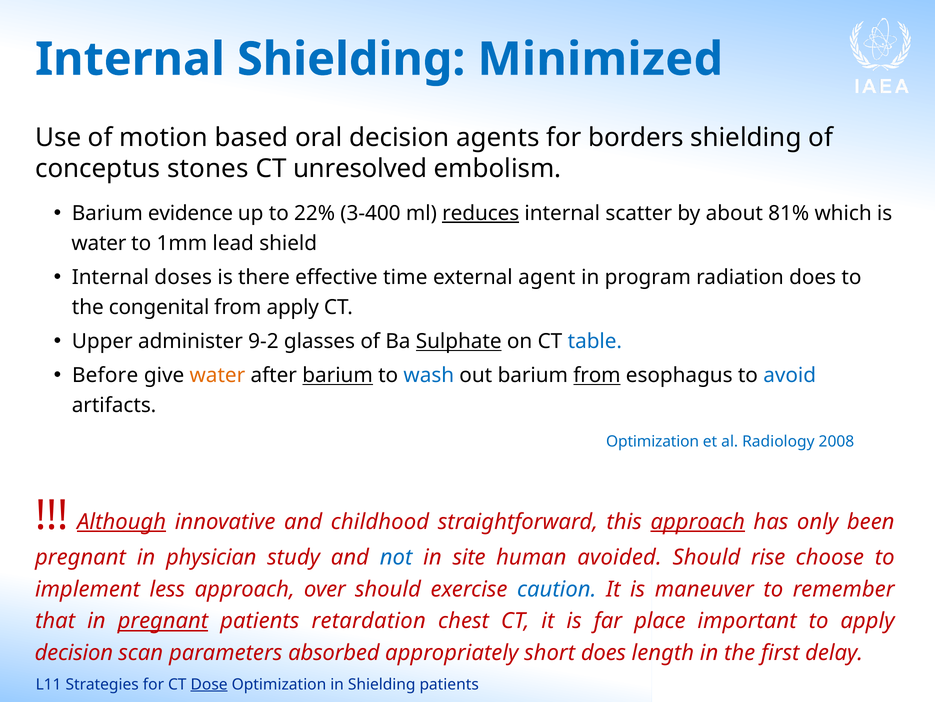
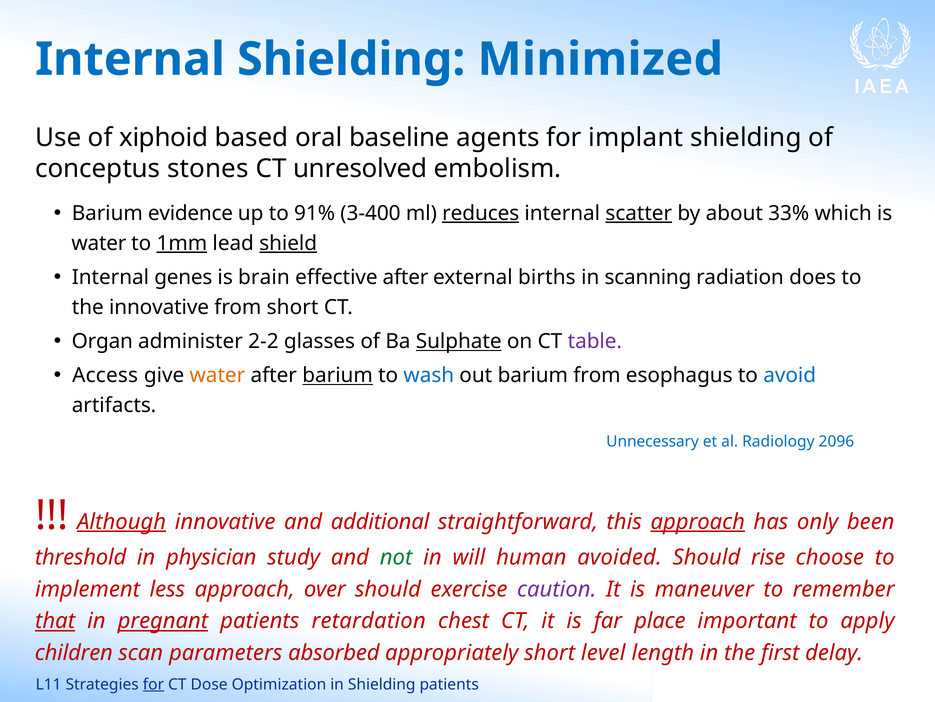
motion: motion -> xiphoid
oral decision: decision -> baseline
borders: borders -> implant
22%: 22% -> 91%
scatter underline: none -> present
81%: 81% -> 33%
1mm underline: none -> present
shield underline: none -> present
doses: doses -> genes
there: there -> brain
effective time: time -> after
agent: agent -> births
program: program -> scanning
the congenital: congenital -> innovative
from apply: apply -> short
Upper: Upper -> Organ
9-2: 9-2 -> 2-2
table colour: blue -> purple
Before: Before -> Access
from at (597, 375) underline: present -> none
Optimization at (653, 441): Optimization -> Unnecessary
2008: 2008 -> 2096
childhood: childhood -> additional
pregnant at (80, 557): pregnant -> threshold
not colour: blue -> green
site: site -> will
caution colour: blue -> purple
that underline: none -> present
decision at (74, 652): decision -> children
short does: does -> level
for at (153, 684) underline: none -> present
Dose underline: present -> none
